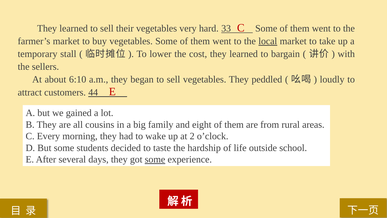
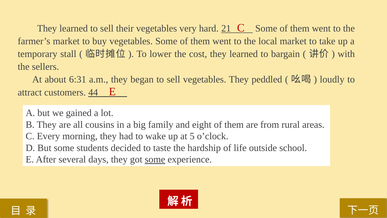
33: 33 -> 21
local underline: present -> none
6:10: 6:10 -> 6:31
2: 2 -> 5
